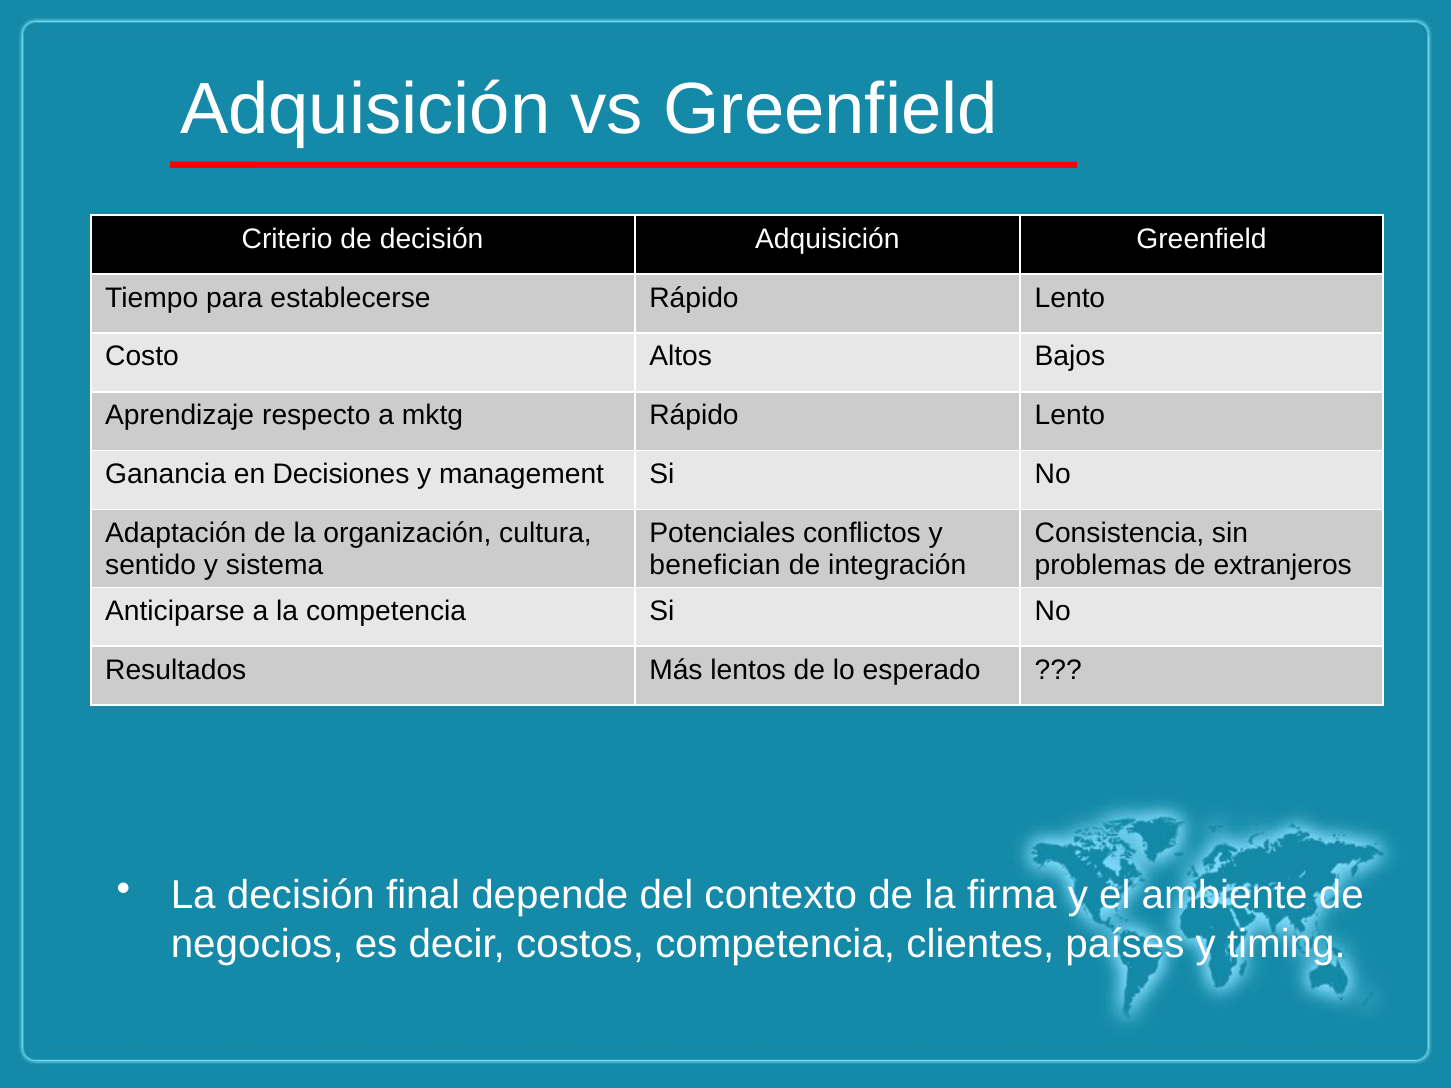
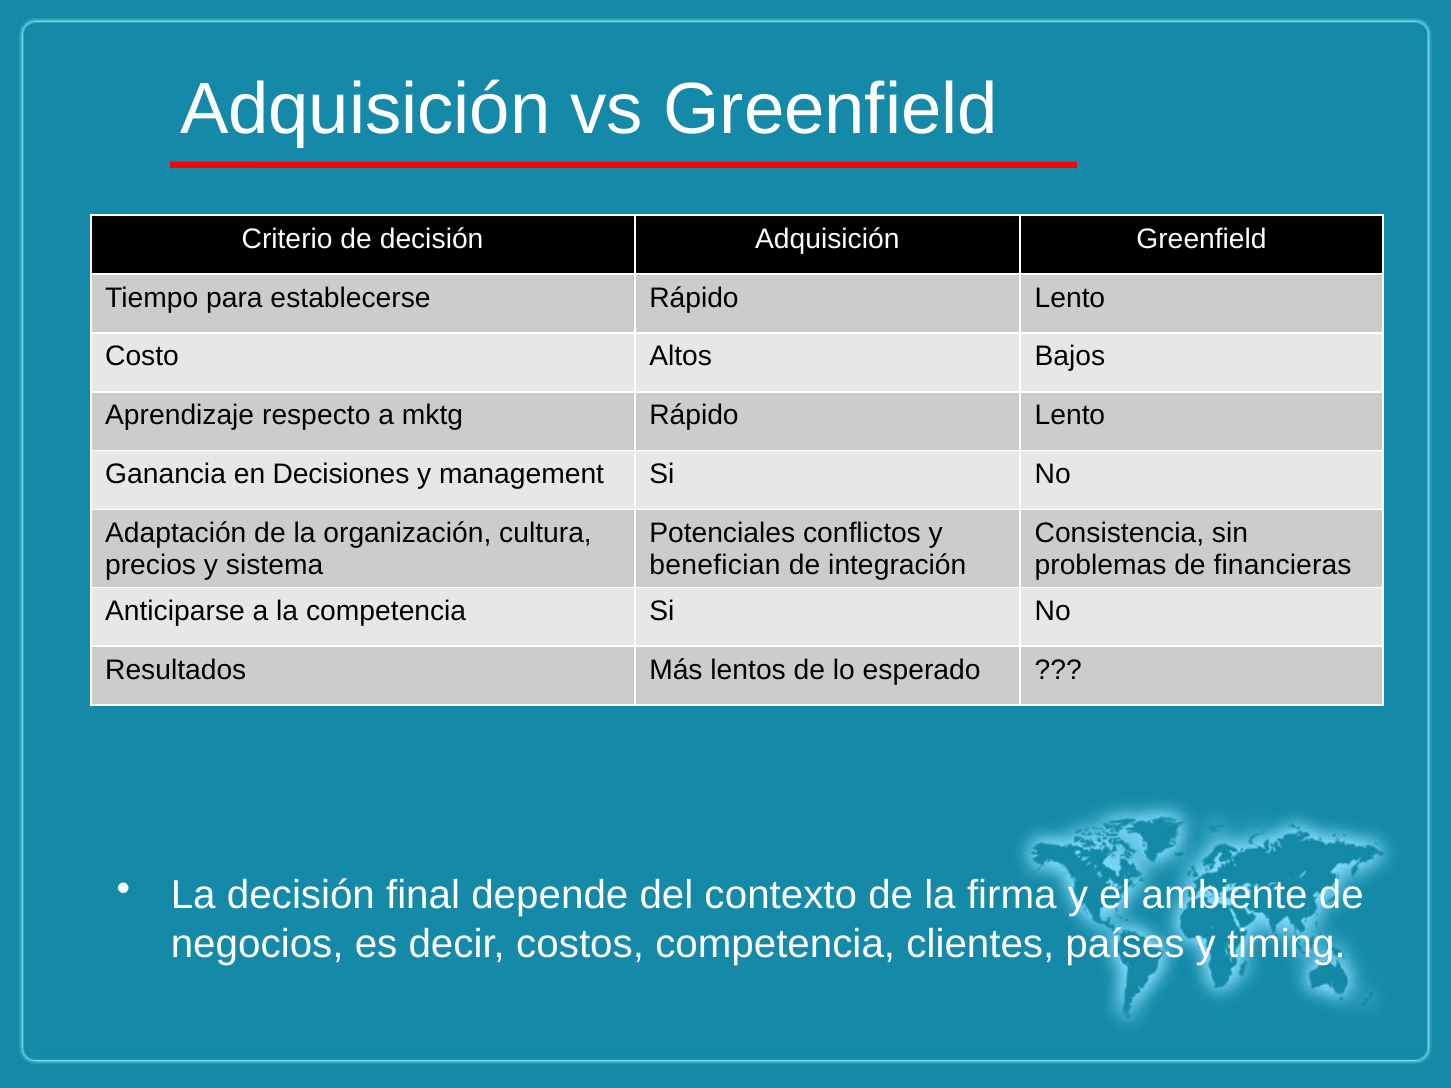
sentido: sentido -> precios
extranjeros: extranjeros -> financieras
